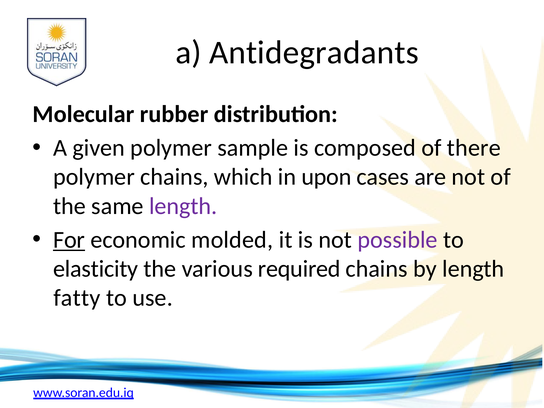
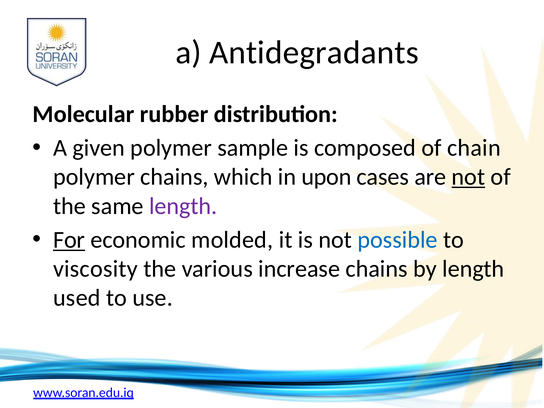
there: there -> chain
not at (468, 177) underline: none -> present
possible colour: purple -> blue
elasticity: elasticity -> viscosity
required: required -> increase
fatty: fatty -> used
